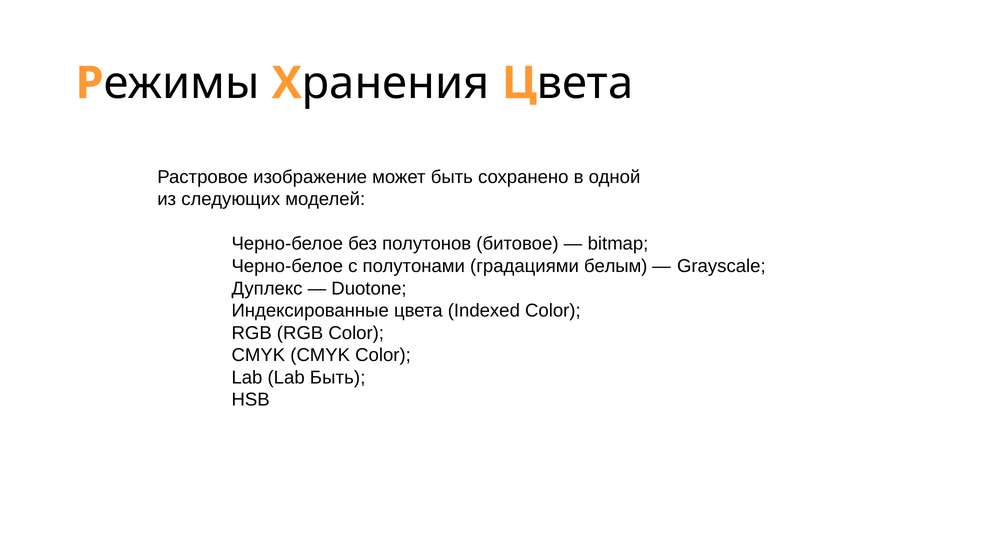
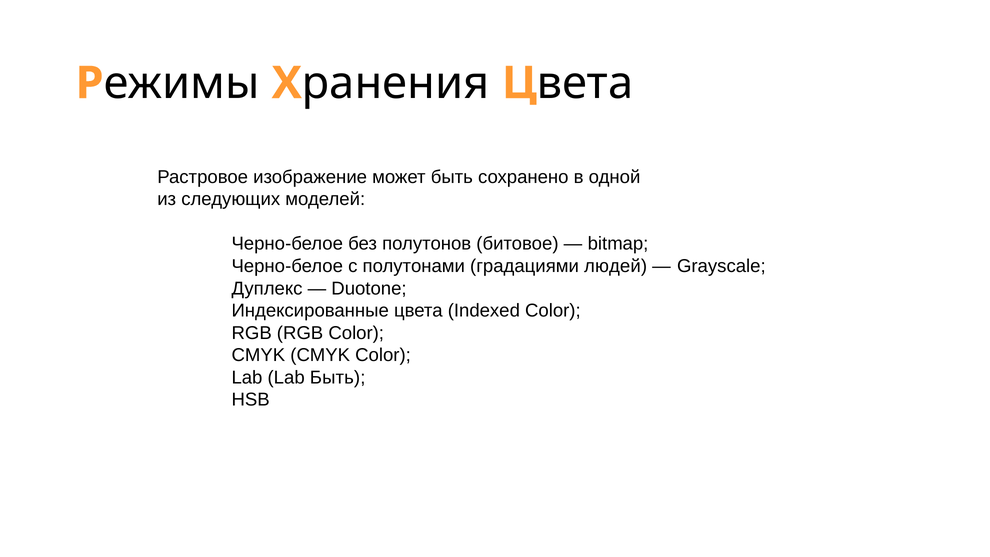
белым: белым -> людей
